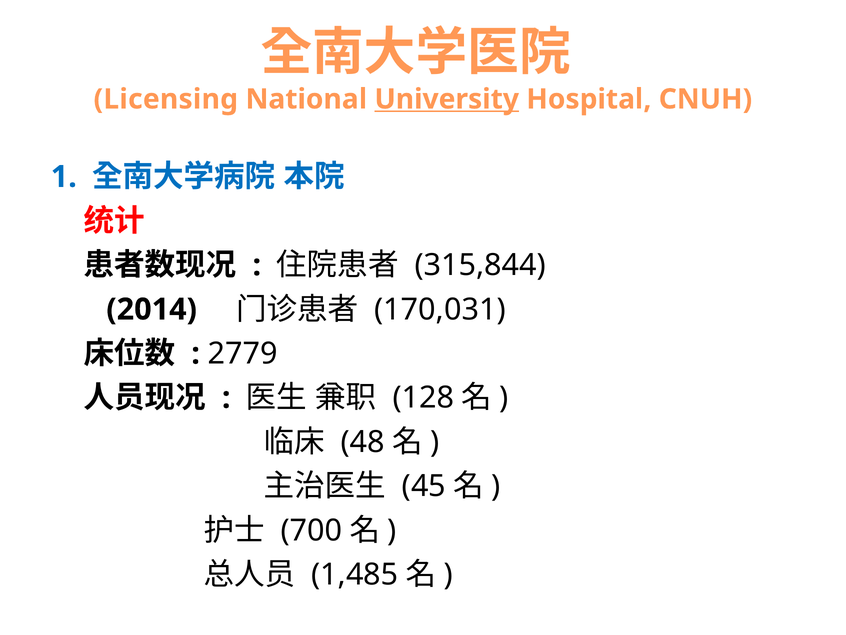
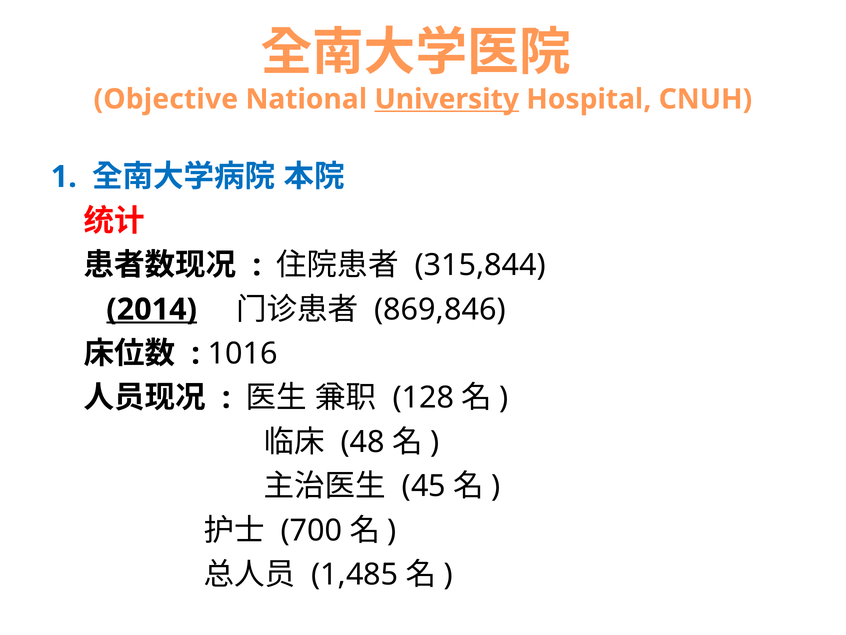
Licensing: Licensing -> Objective
2014 underline: none -> present
170,031: 170,031 -> 869,846
2779: 2779 -> 1016
